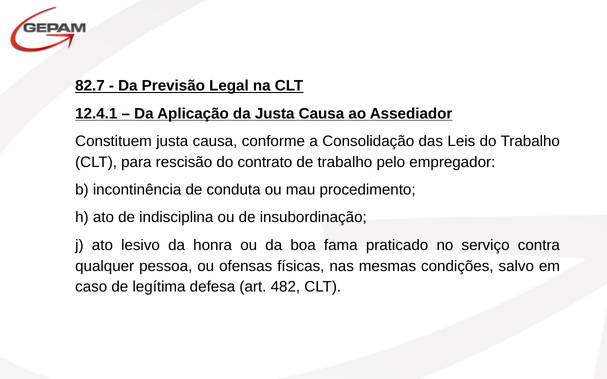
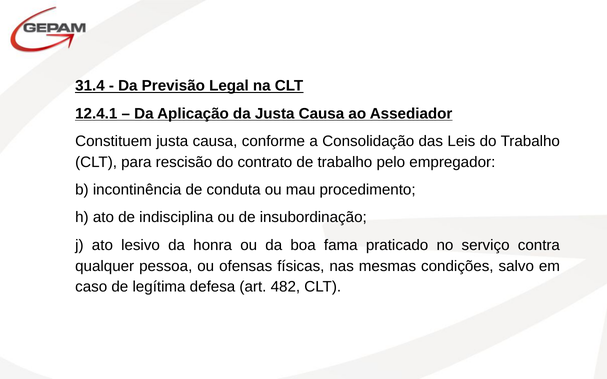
82.7: 82.7 -> 31.4
